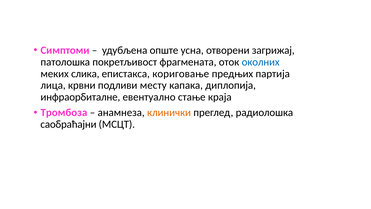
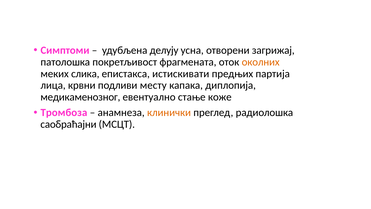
опште: опште -> делују
околних colour: blue -> orange
кориговање: кориговање -> истискивати
инфраорбиталне: инфраорбиталне -> медикаменозног
краја: краја -> коже
